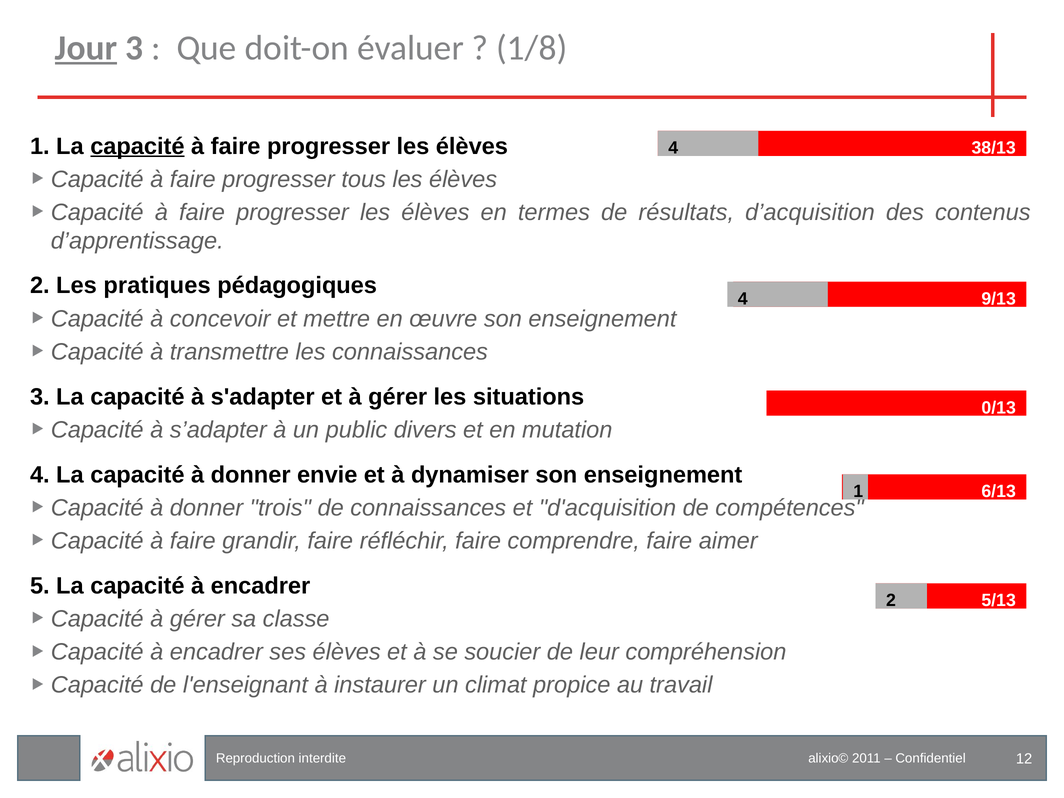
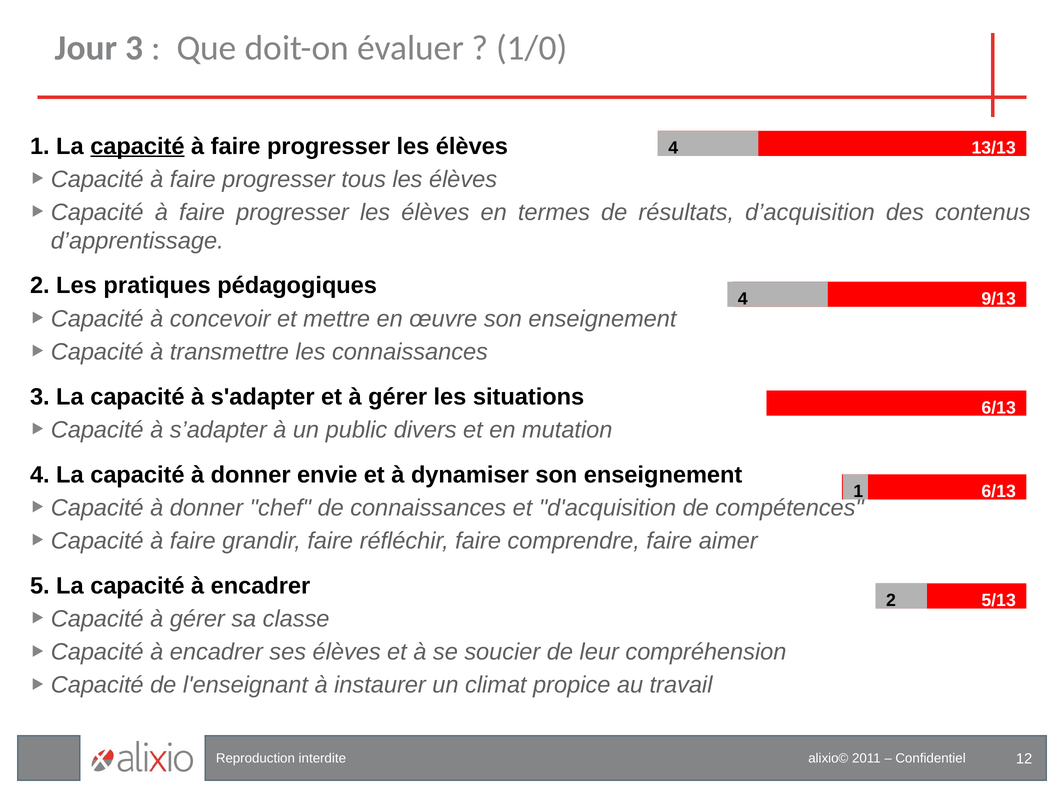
Jour underline: present -> none
1/8: 1/8 -> 1/0
38/13: 38/13 -> 13/13
0/13 at (999, 408): 0/13 -> 6/13
trois: trois -> chef
